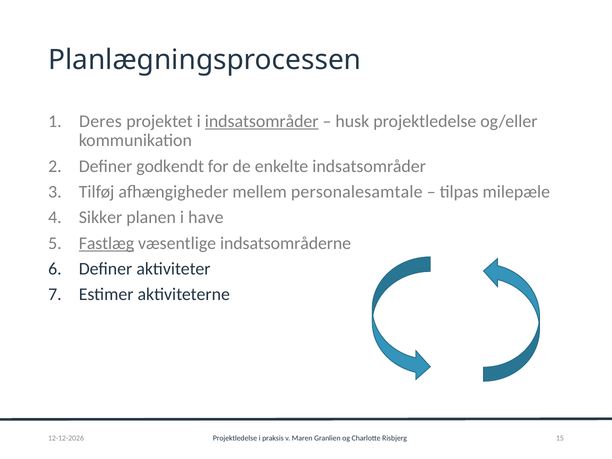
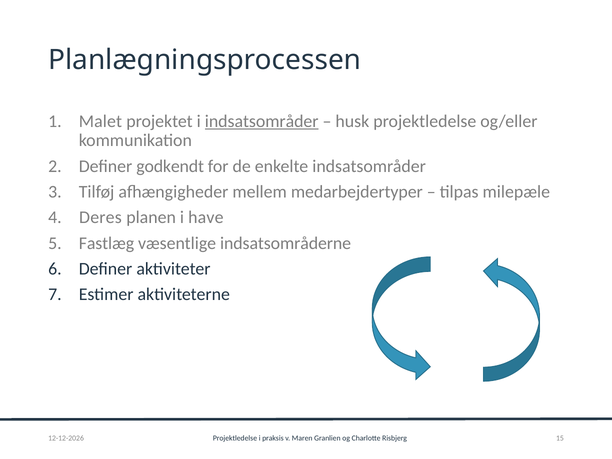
Deres: Deres -> Malet
personalesamtale: personalesamtale -> medarbejdertyper
Sikker: Sikker -> Deres
Fastlæg underline: present -> none
